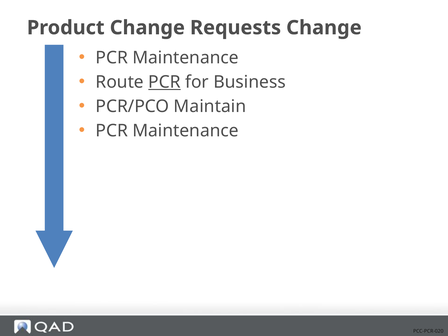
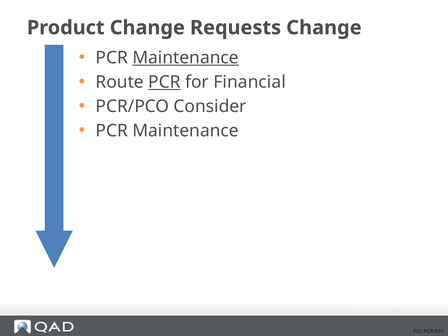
Maintenance at (186, 58) underline: none -> present
Business: Business -> Financial
Maintain: Maintain -> Consider
